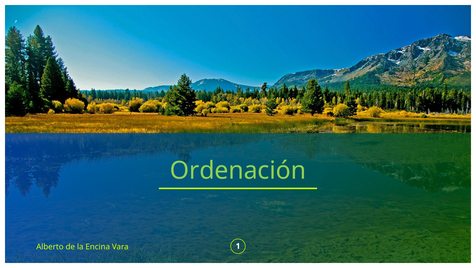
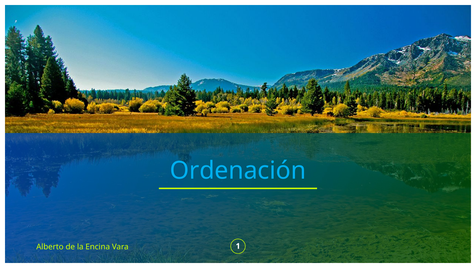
Ordenación colour: light green -> light blue
